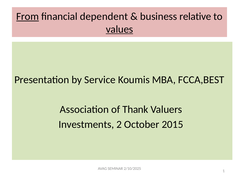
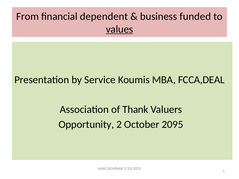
From underline: present -> none
relative: relative -> funded
FCCA,BEST: FCCA,BEST -> FCCA,DEAL
Investments: Investments -> Opportunity
2015: 2015 -> 2095
